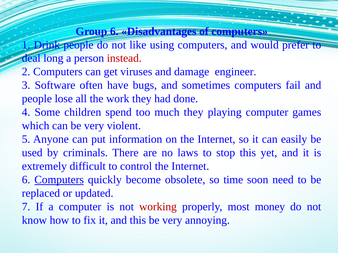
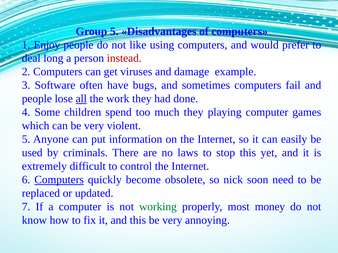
Group 6: 6 -> 5
Drink: Drink -> Enjoy
engineer: engineer -> example
all underline: none -> present
time: time -> nick
working colour: red -> green
